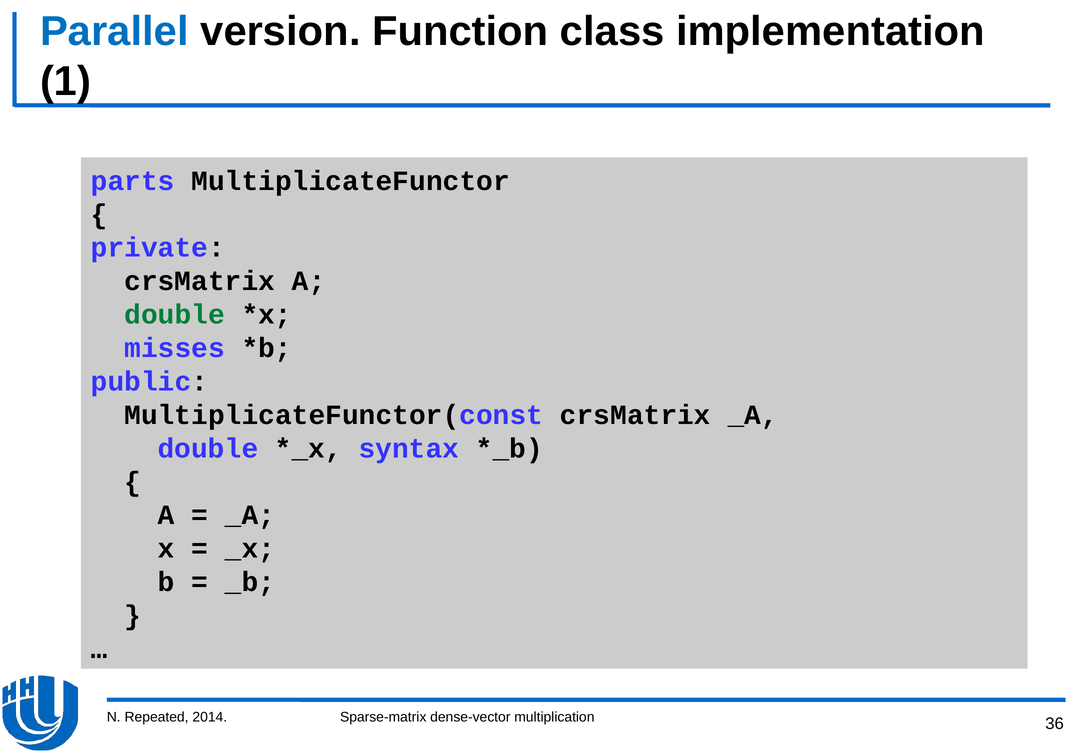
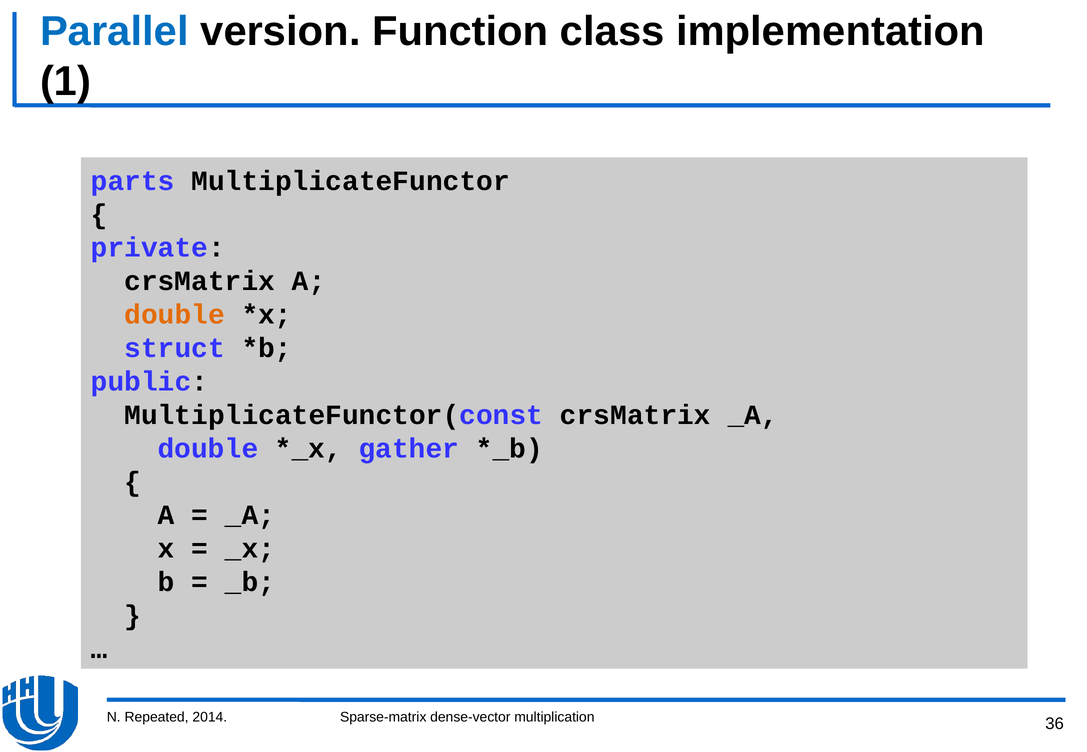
double at (175, 315) colour: green -> orange
misses: misses -> struct
syntax: syntax -> gather
